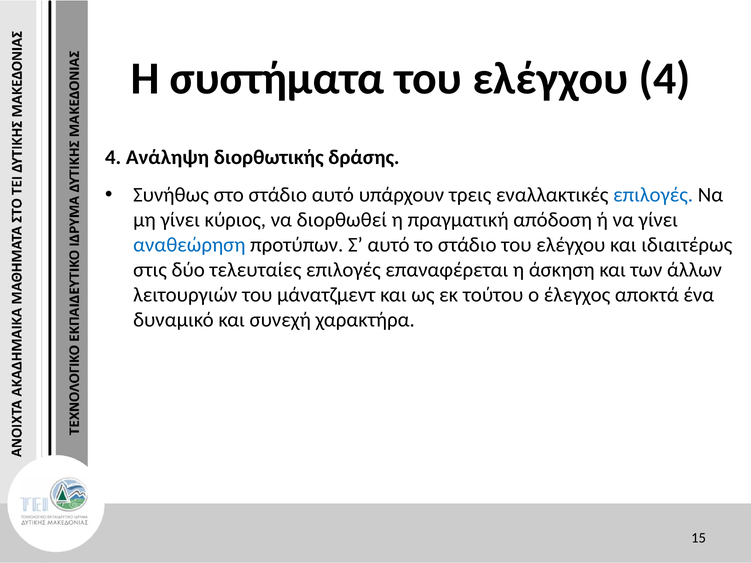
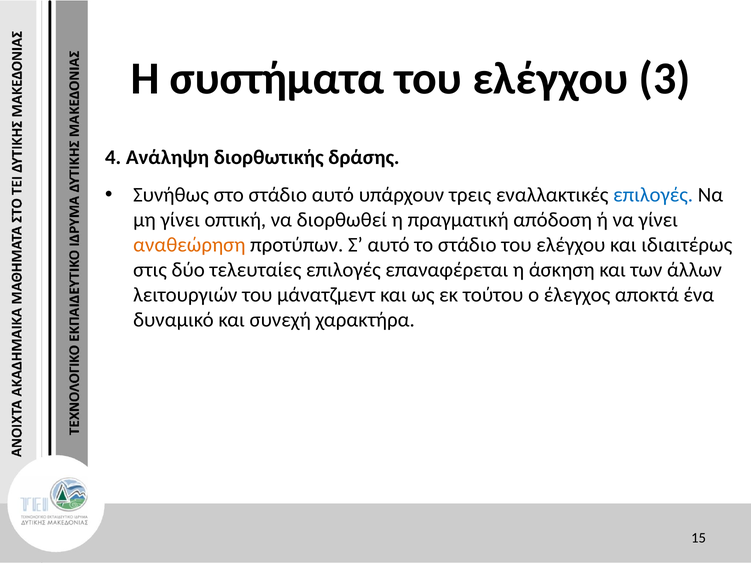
ελέγχου 4: 4 -> 3
κύριος: κύριος -> οπτική
αναθεώρηση colour: blue -> orange
